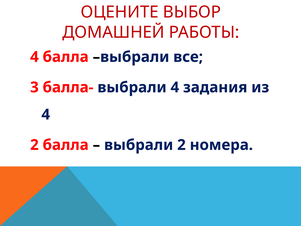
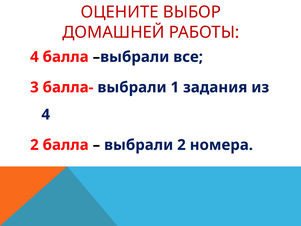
выбрали 4: 4 -> 1
